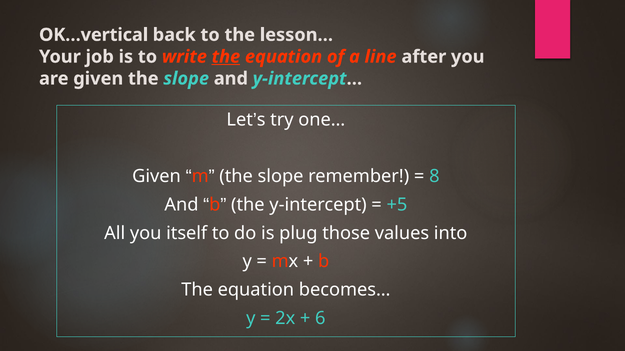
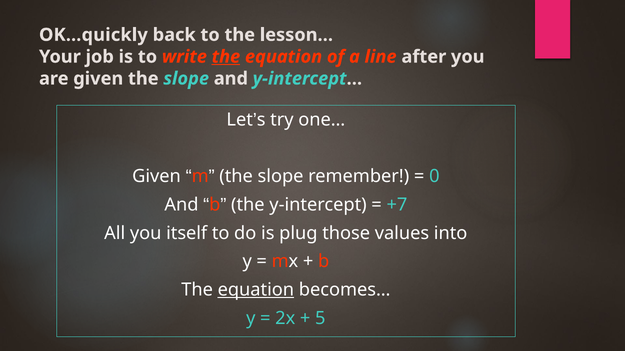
OK…vertical: OK…vertical -> OK…quickly
8: 8 -> 0
+5: +5 -> +7
equation at (256, 290) underline: none -> present
6: 6 -> 5
